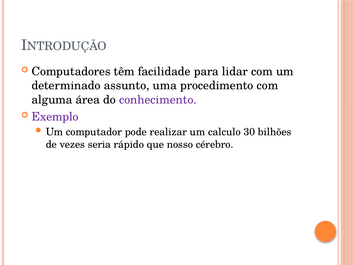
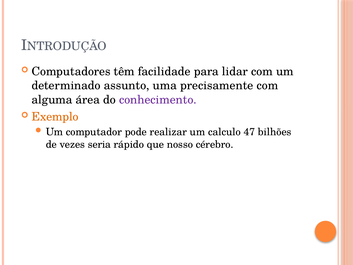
procedimento: procedimento -> precisamente
Exemplo colour: purple -> orange
30: 30 -> 47
